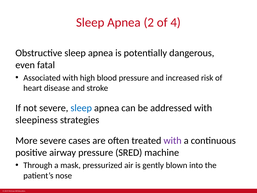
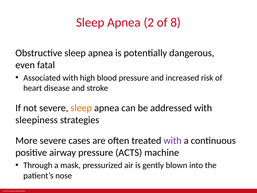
4: 4 -> 8
sleep at (81, 108) colour: blue -> orange
SRED: SRED -> ACTS
